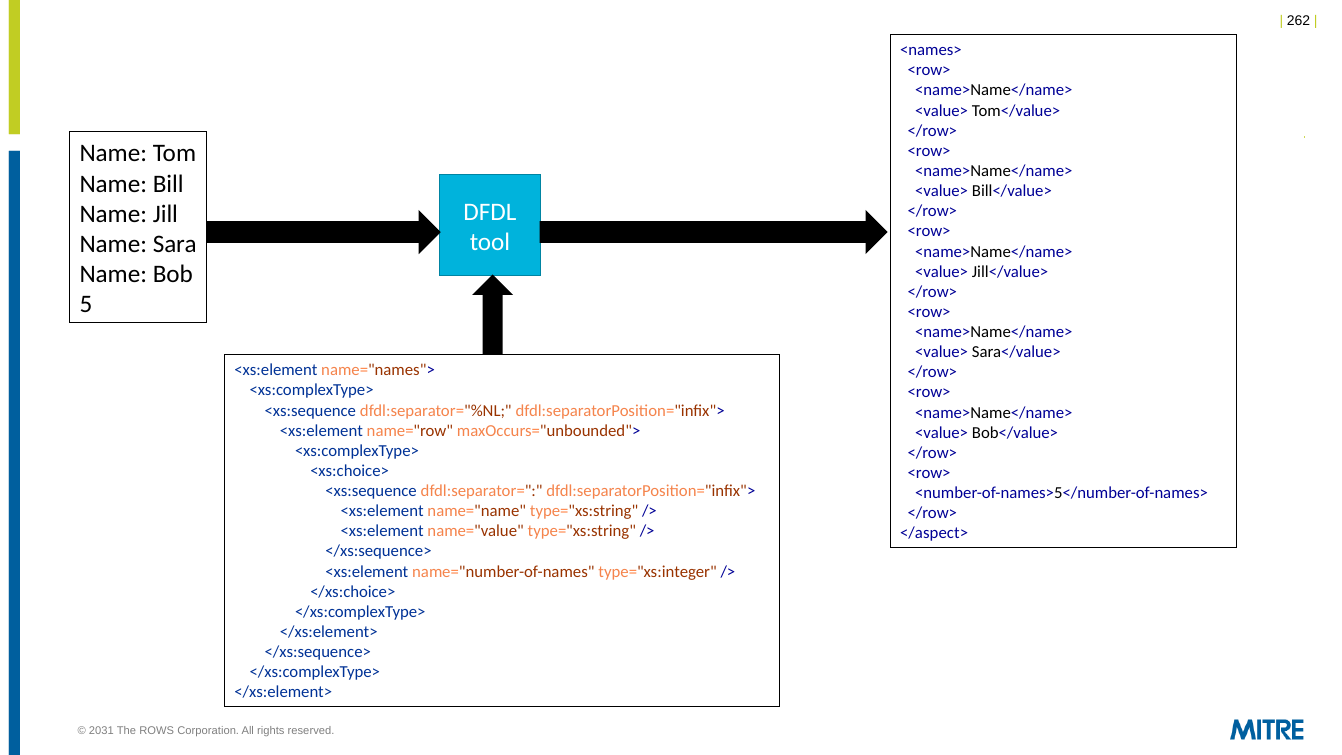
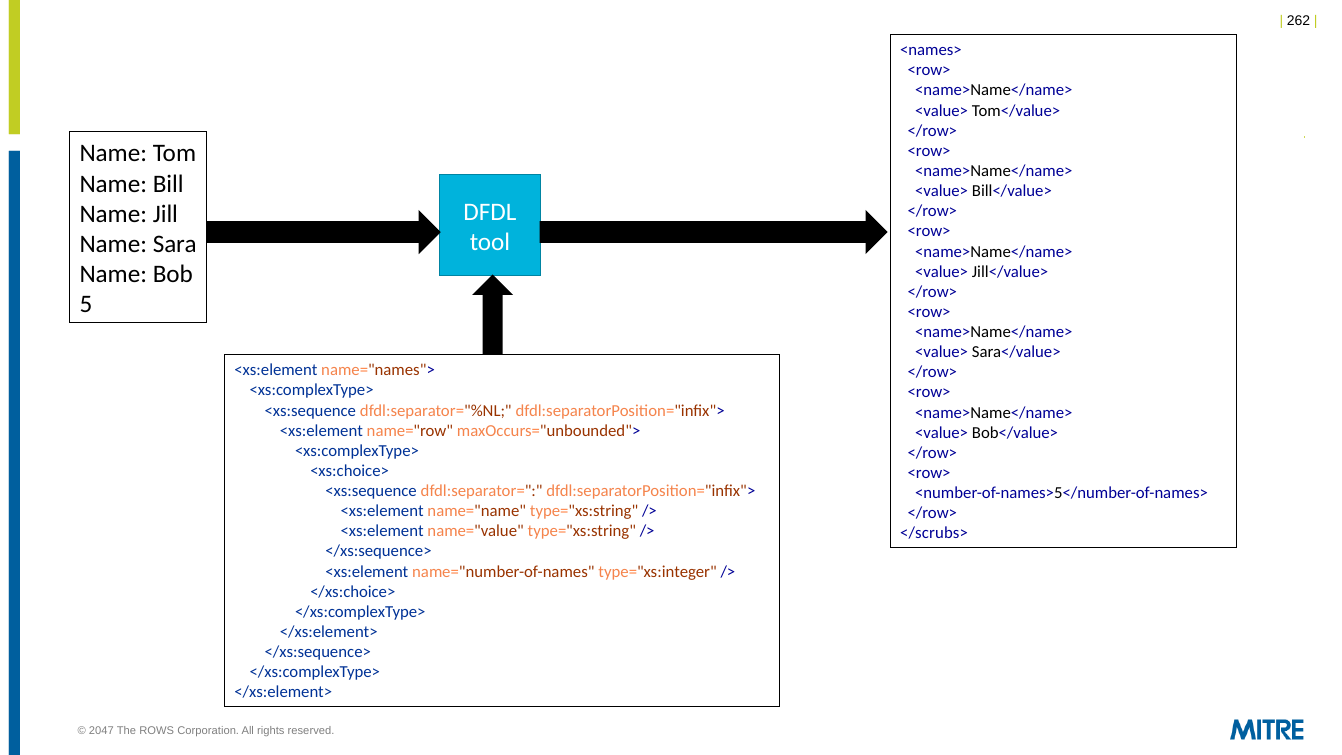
</aspect>: </aspect> -> </scrubs>
2031: 2031 -> 2047
